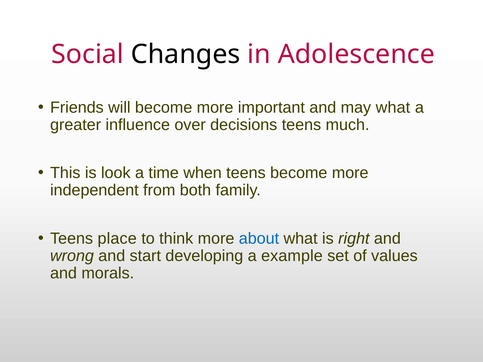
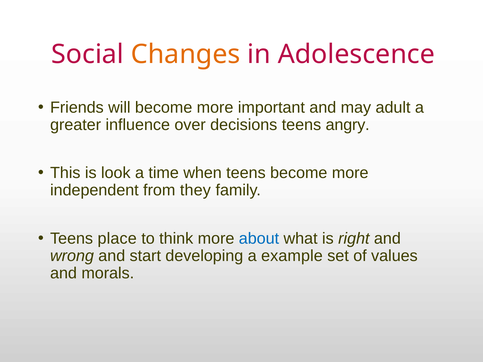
Changes colour: black -> orange
may what: what -> adult
much: much -> angry
both: both -> they
